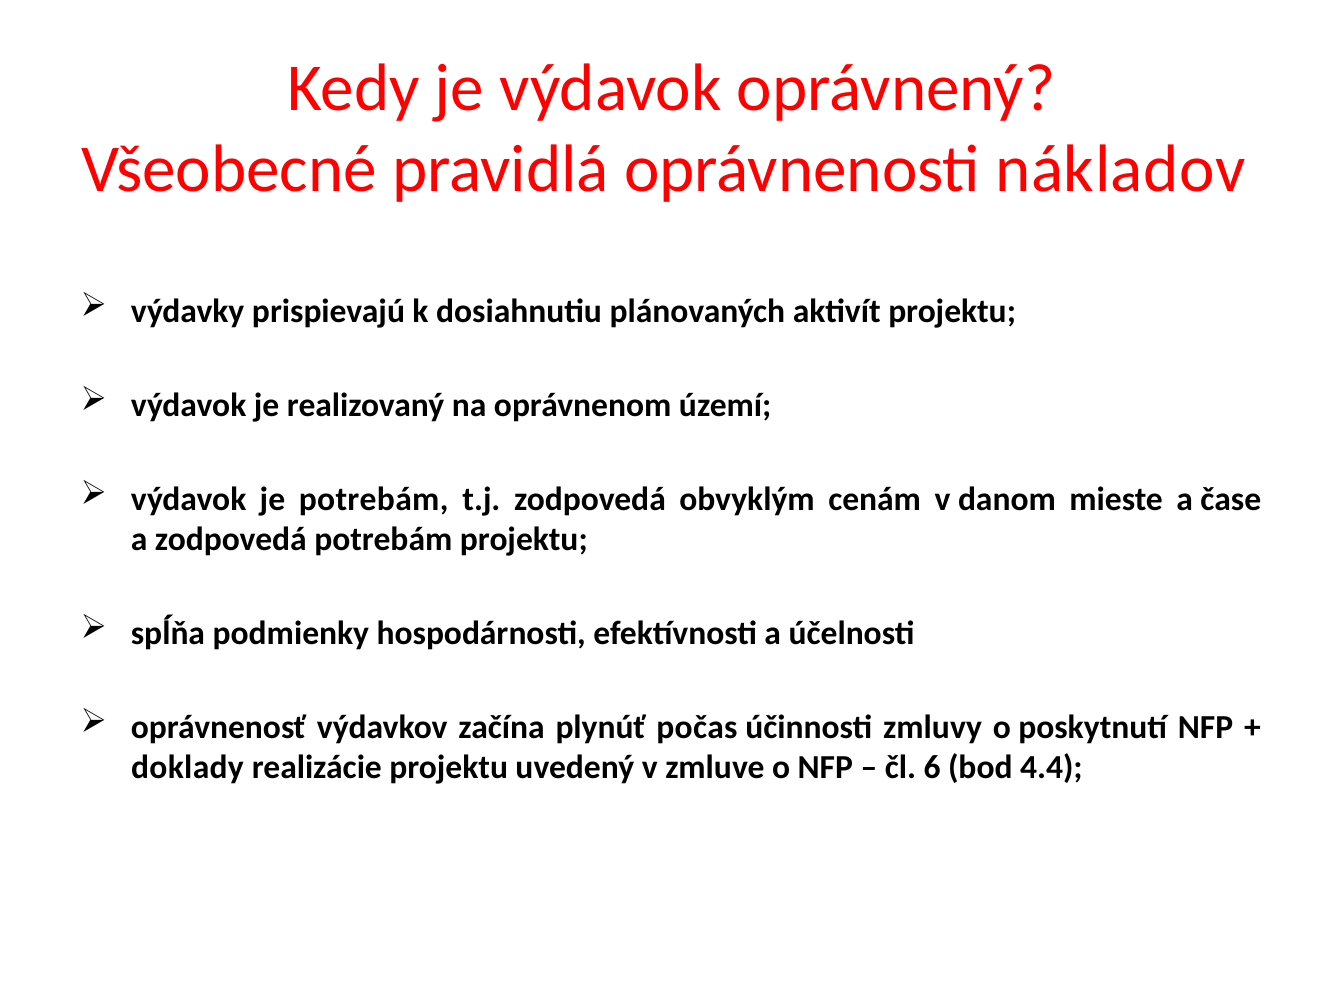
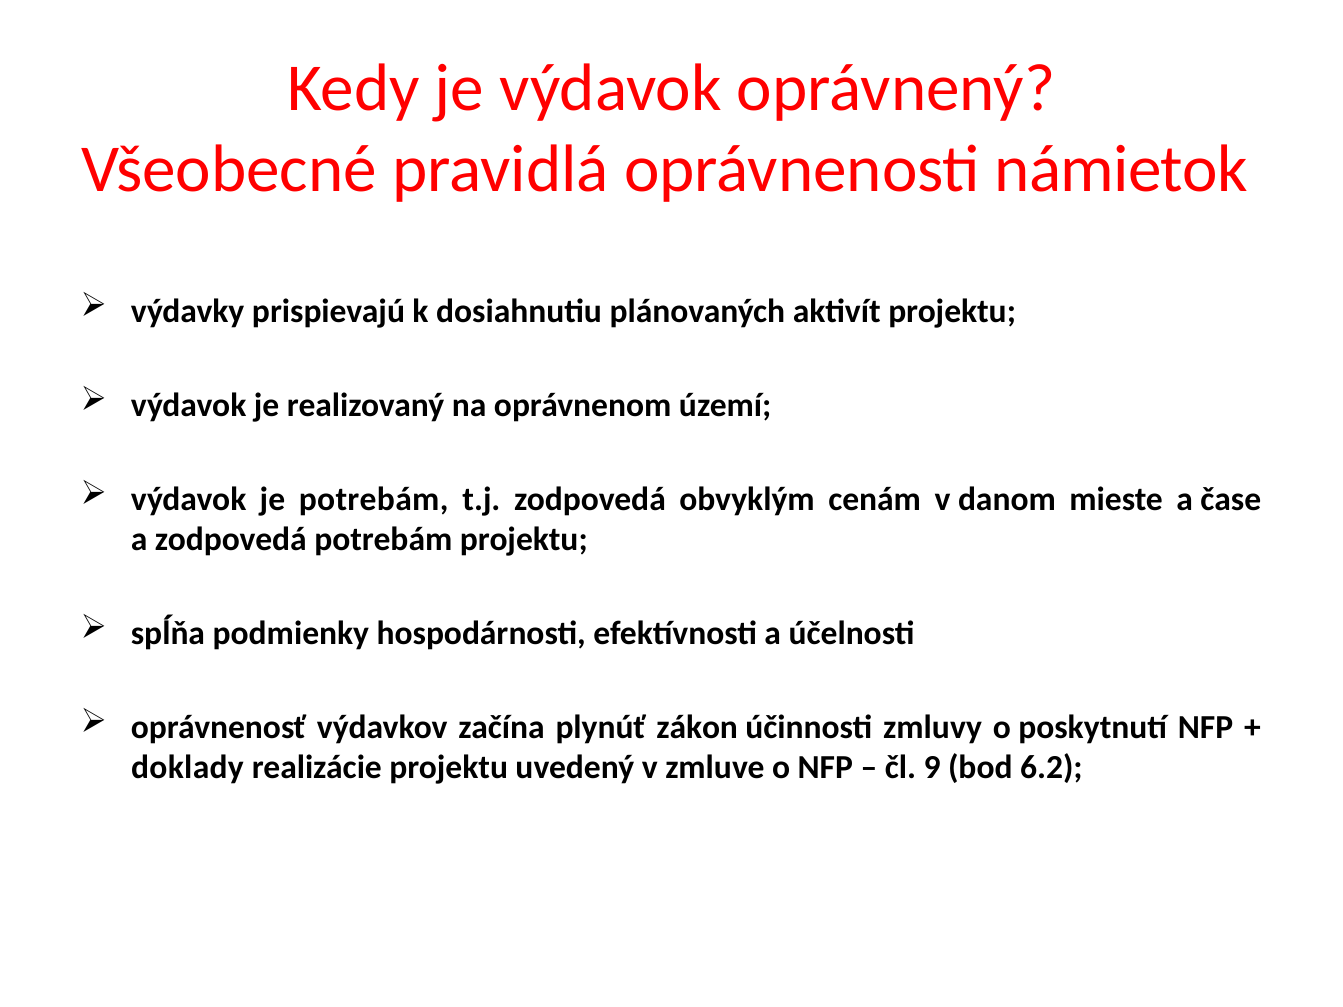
nákladov: nákladov -> námietok
počas: počas -> zákon
6: 6 -> 9
4.4: 4.4 -> 6.2
